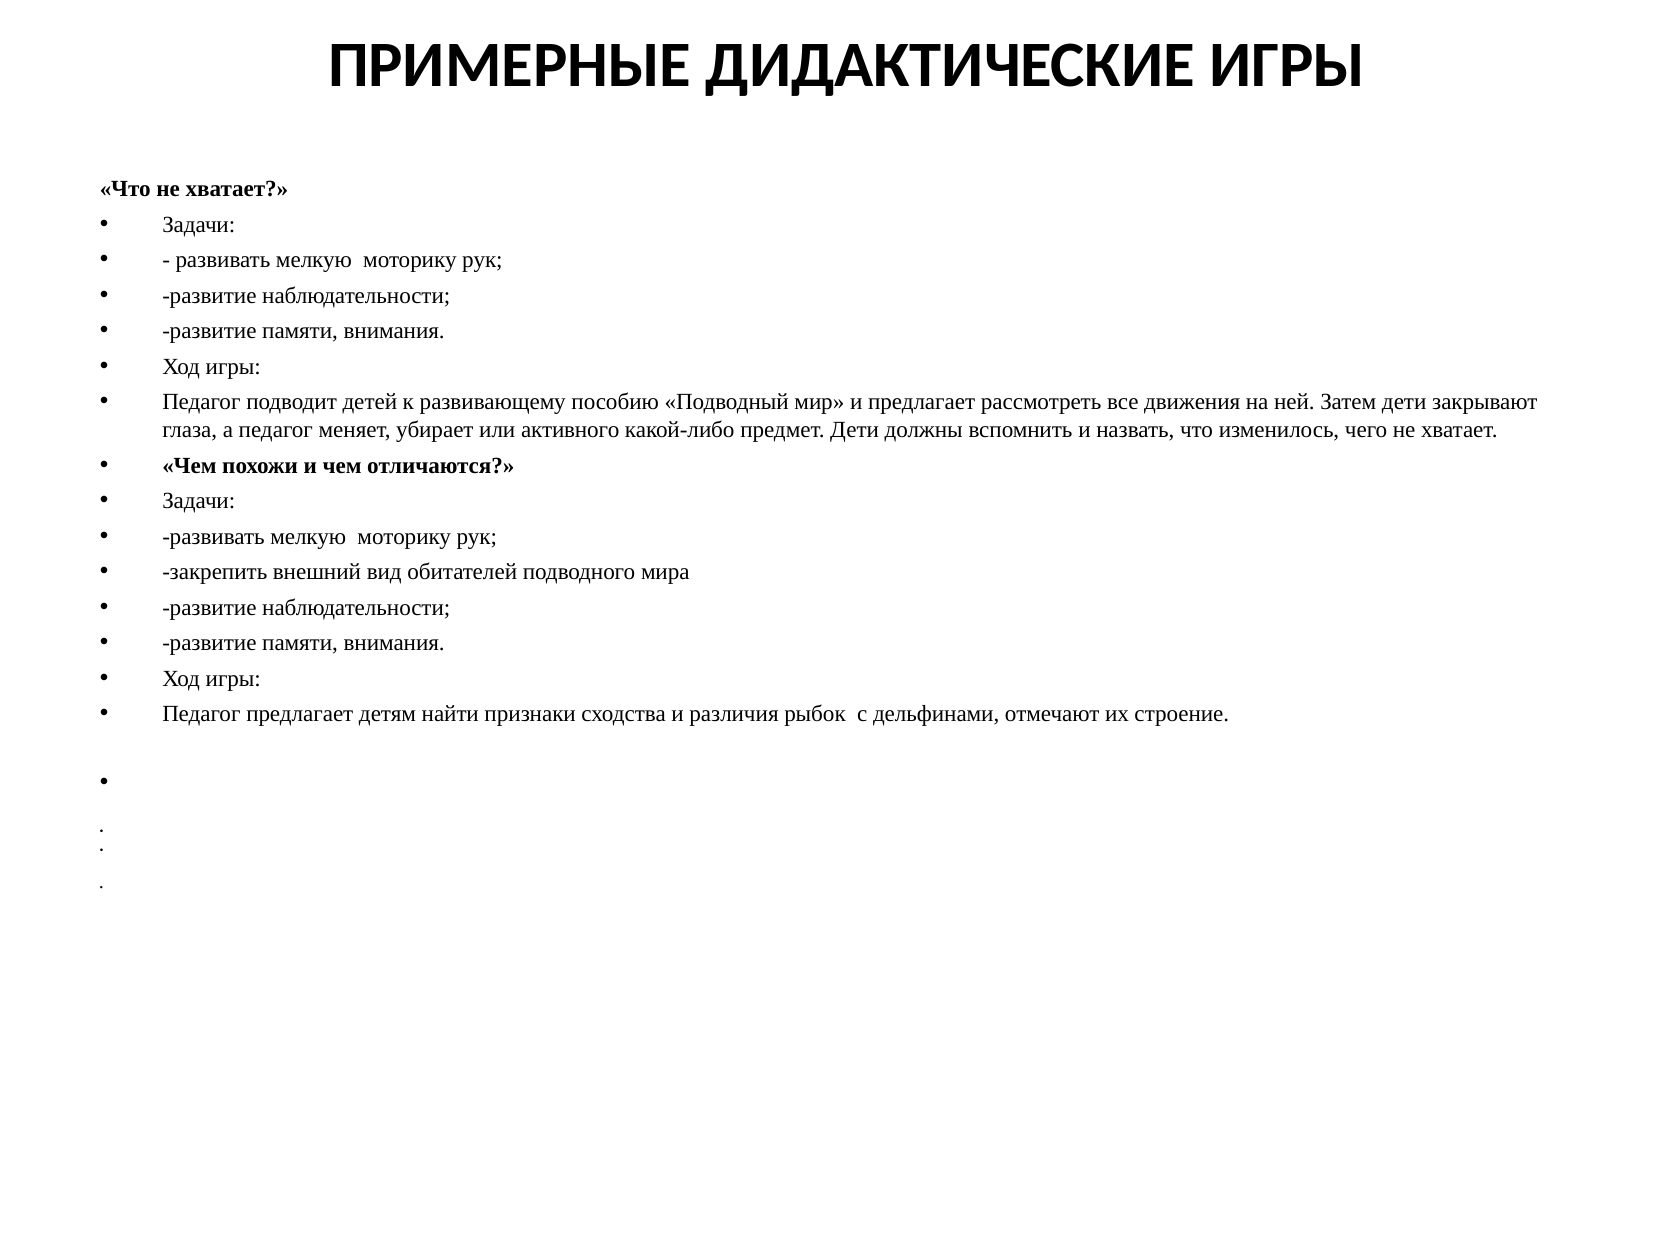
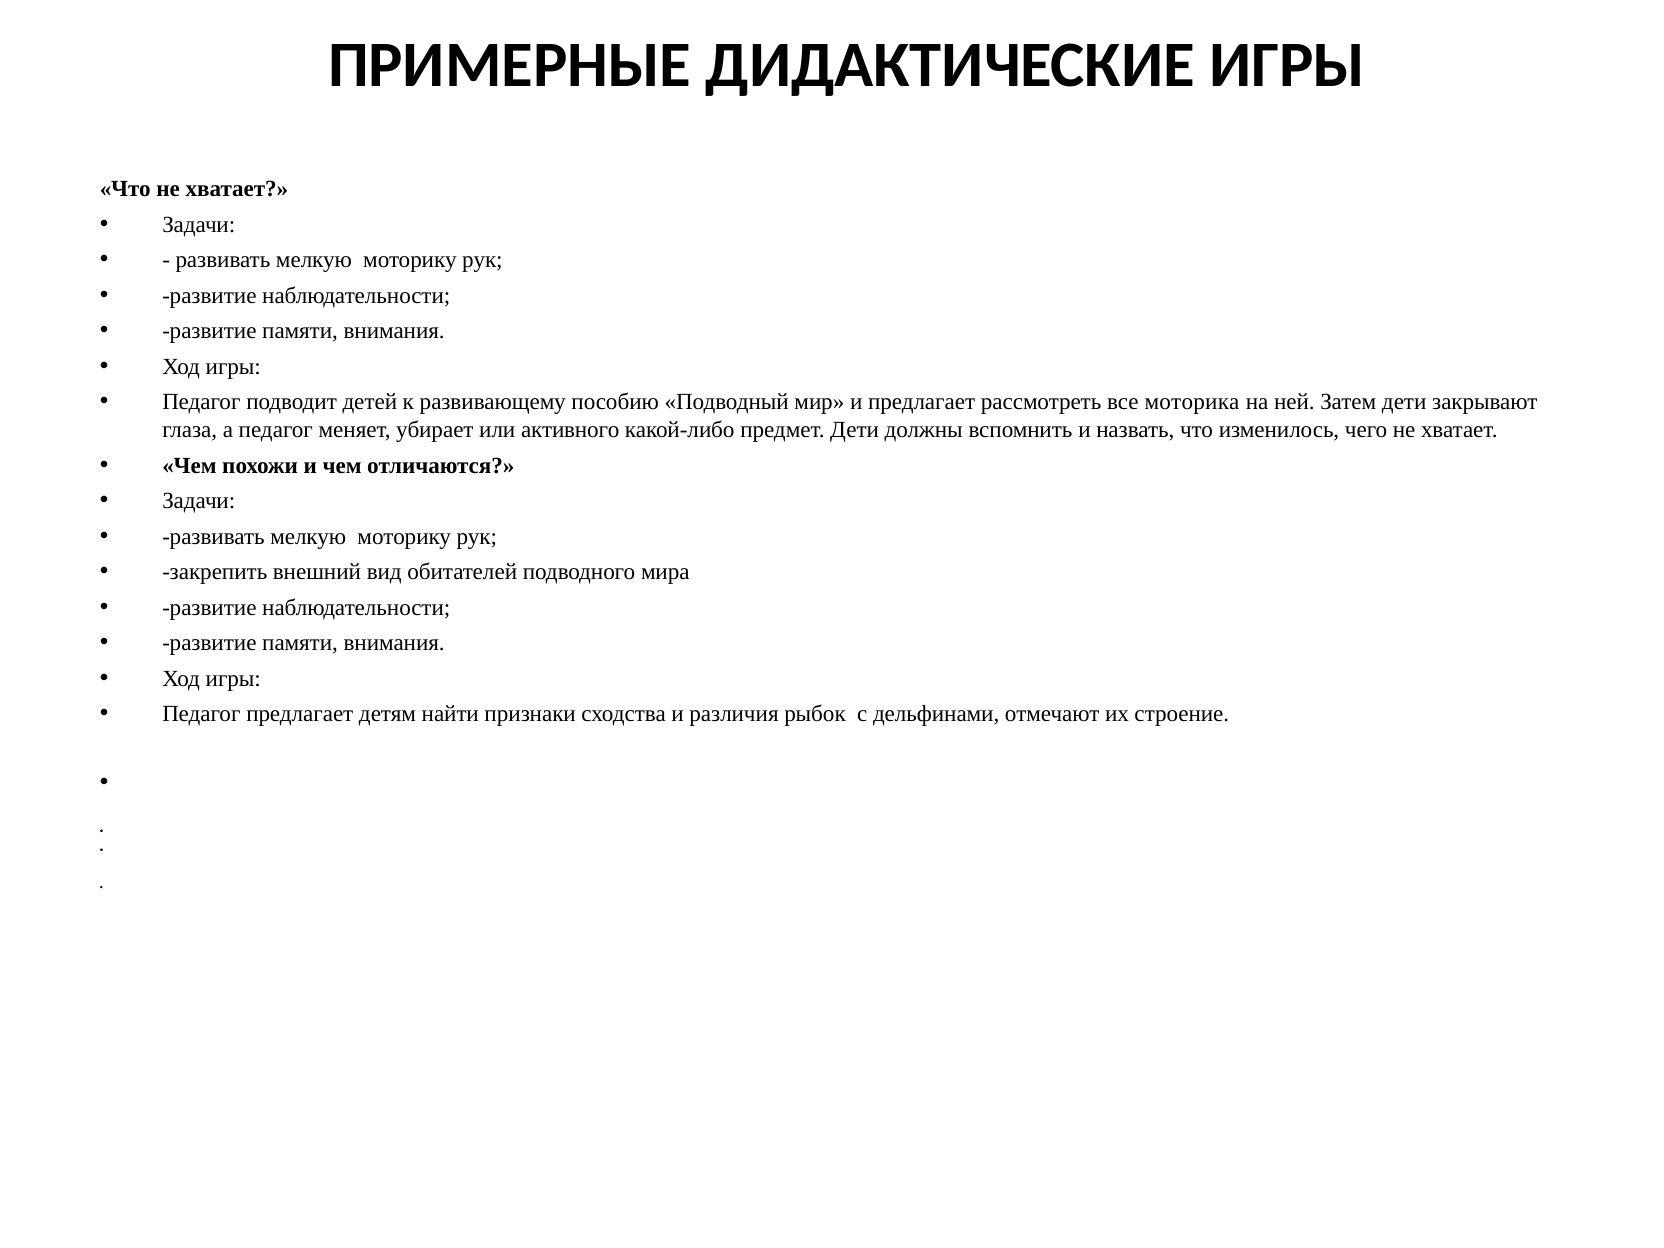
движения: движения -> моторика
